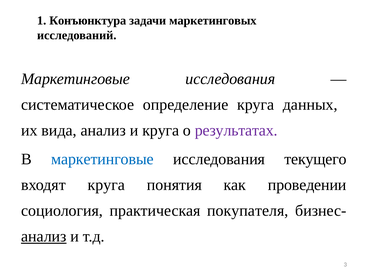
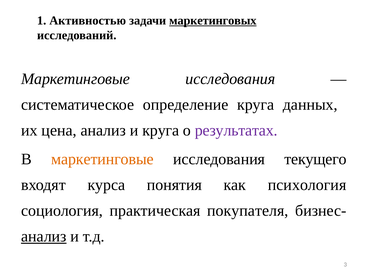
Конъюнктура: Конъюнктура -> Активностью
маркетинговых underline: none -> present
вида: вида -> цена
маркетинговые at (102, 159) colour: blue -> orange
входят круга: круга -> курса
проведении: проведении -> психология
